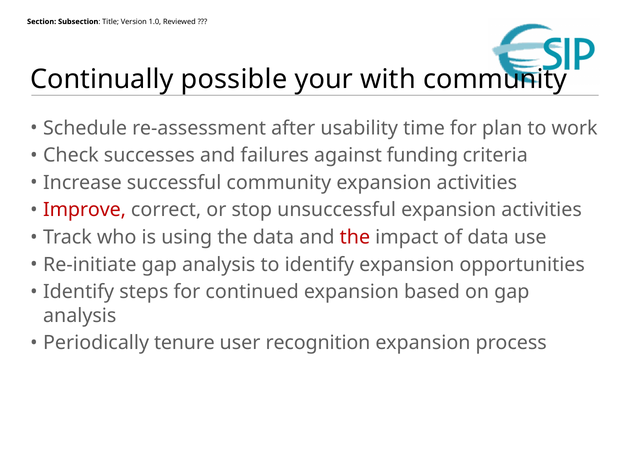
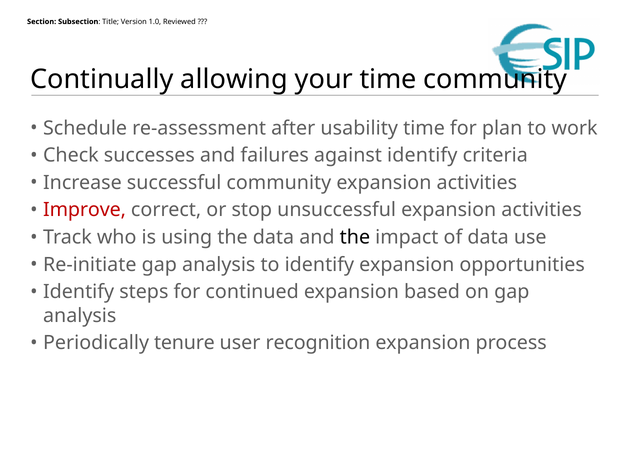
possible: possible -> allowing
your with: with -> time
against funding: funding -> identify
the at (355, 238) colour: red -> black
